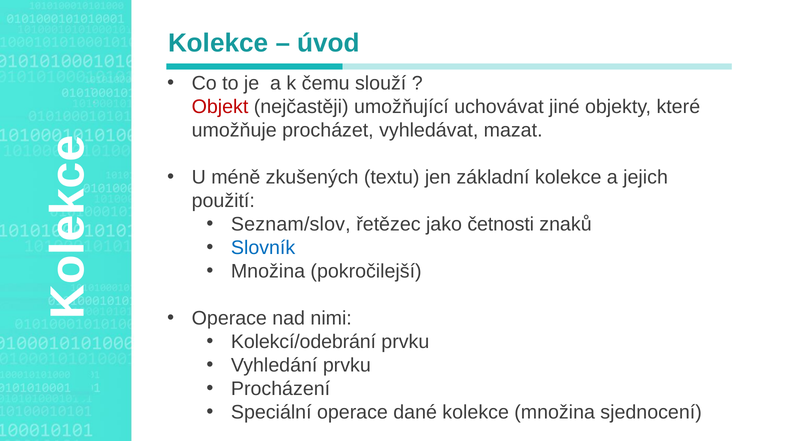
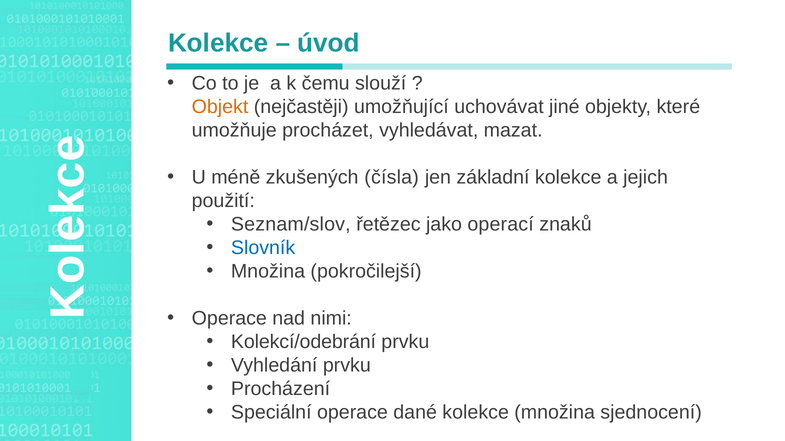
Objekt colour: red -> orange
textu: textu -> čísla
četnosti: četnosti -> operací
